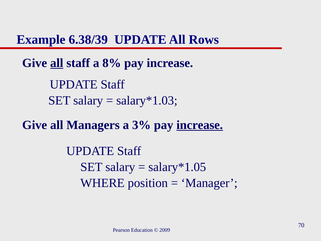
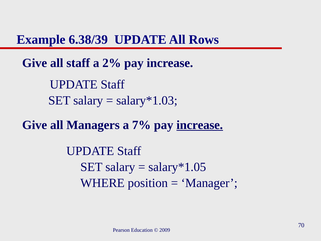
all at (57, 63) underline: present -> none
8%: 8% -> 2%
3%: 3% -> 7%
